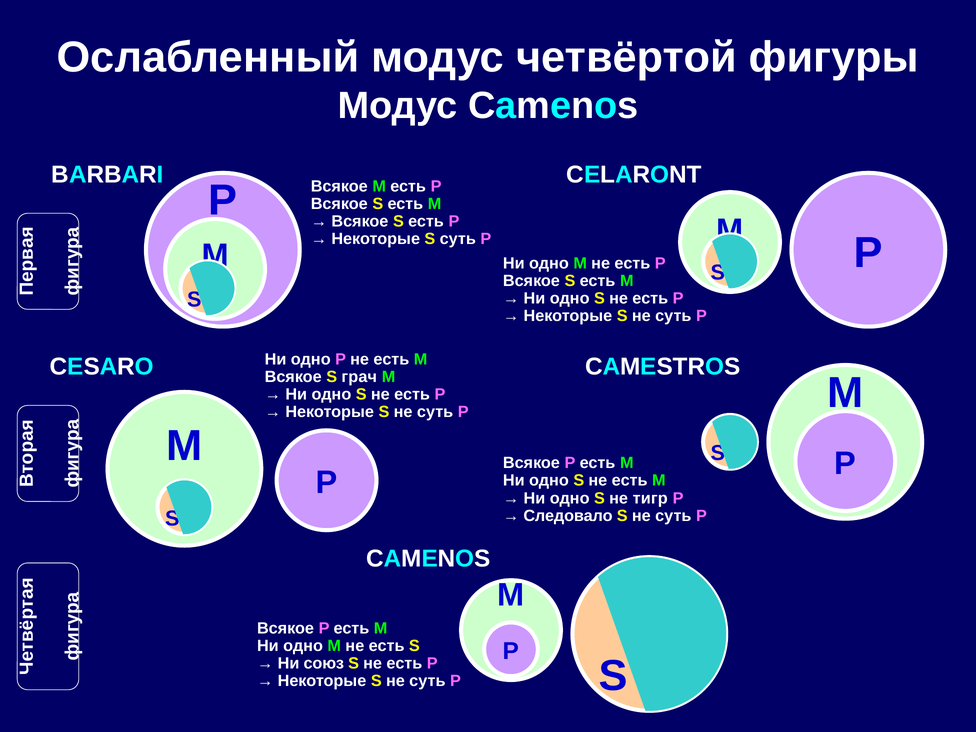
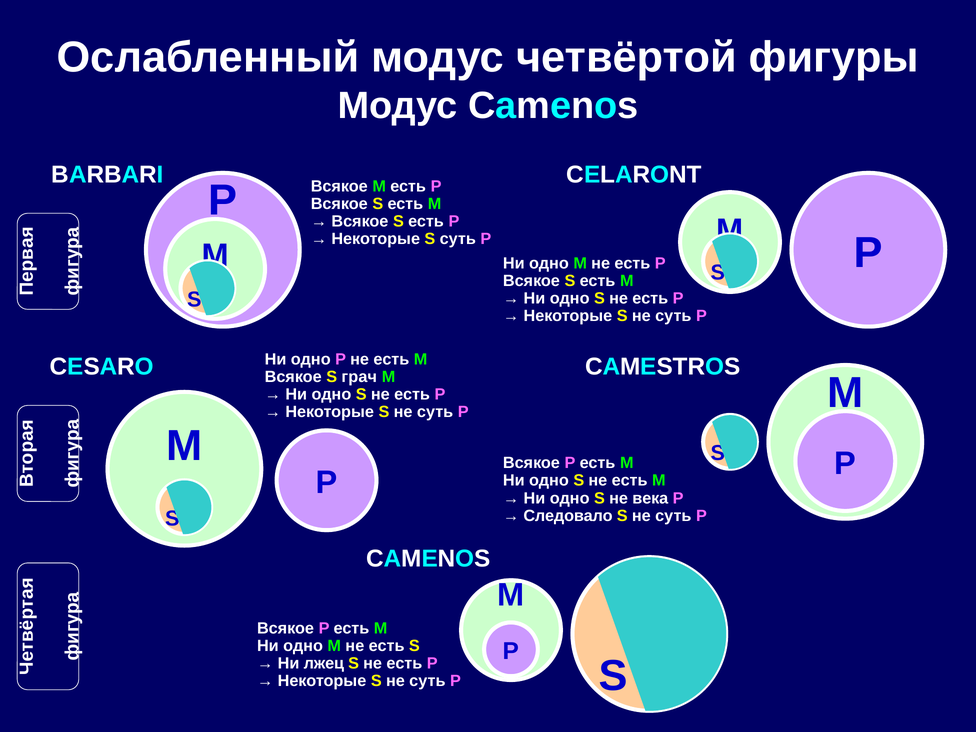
тигр: тигр -> века
союз: союз -> лжец
